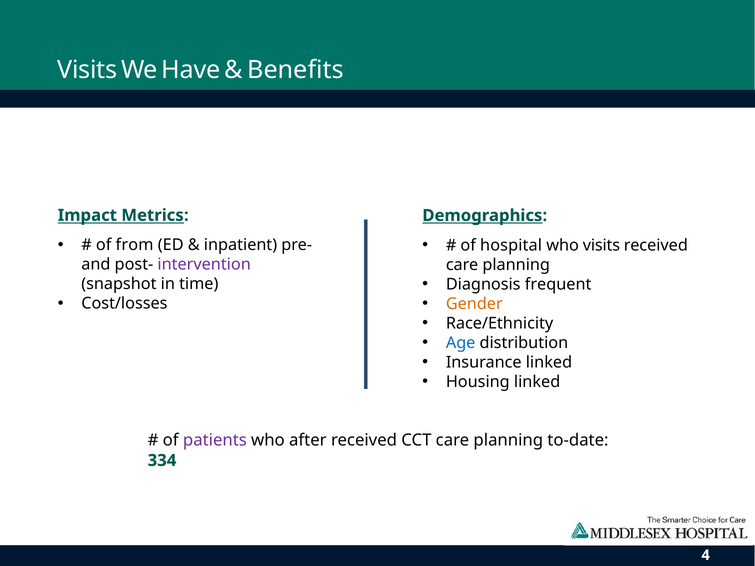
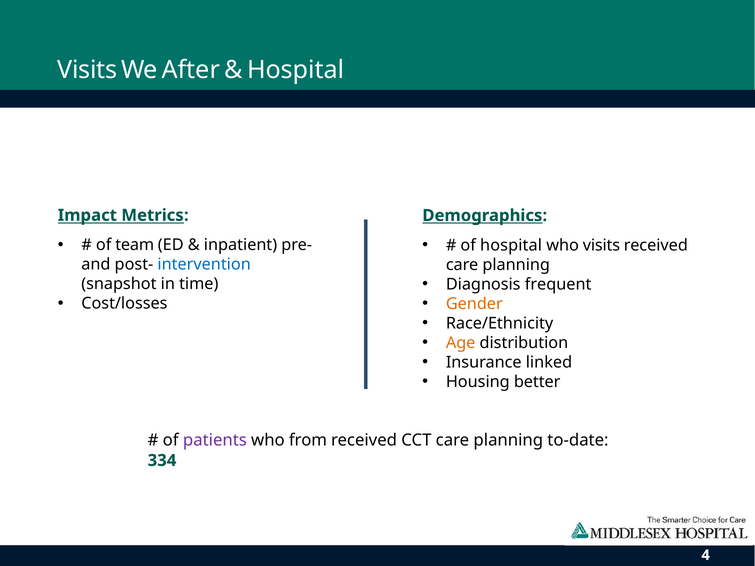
Have: Have -> After
Benefits at (296, 70): Benefits -> Hospital
from: from -> team
intervention colour: purple -> blue
Age colour: blue -> orange
Housing linked: linked -> better
after: after -> from
